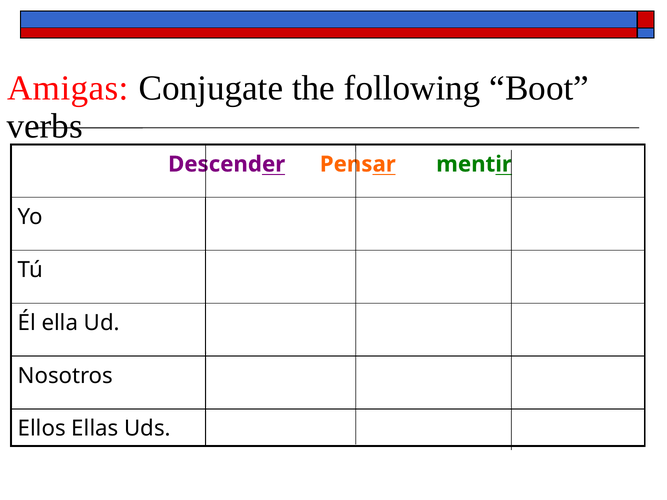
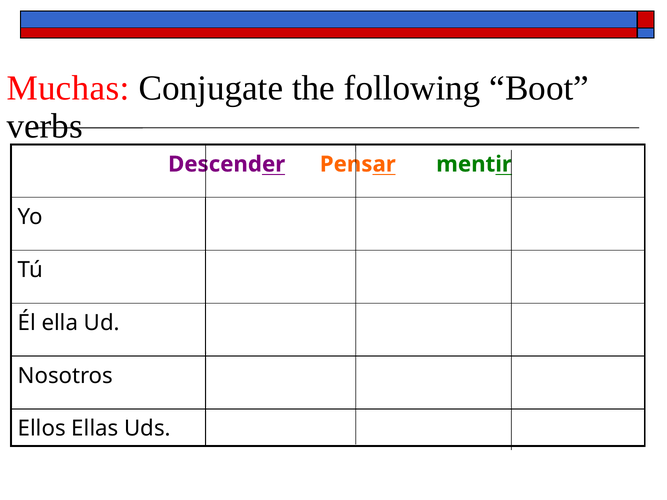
Amigas: Amigas -> Muchas
